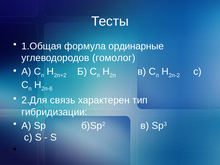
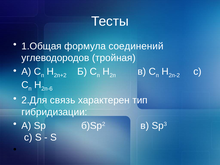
ординарные: ординарные -> соединений
гомолог: гомолог -> тройная
